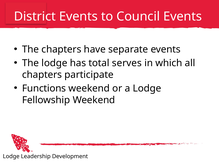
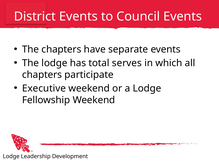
Functions: Functions -> Executive
